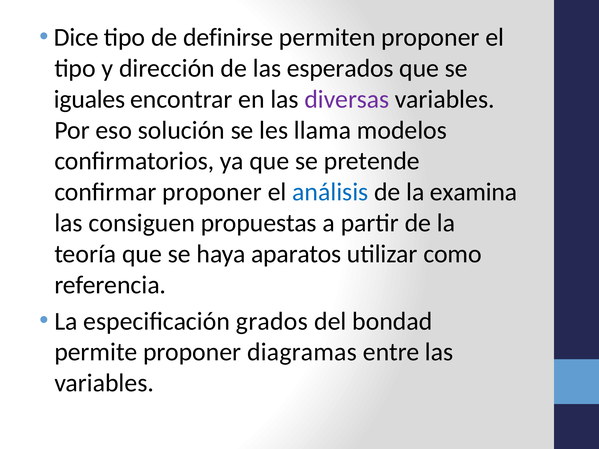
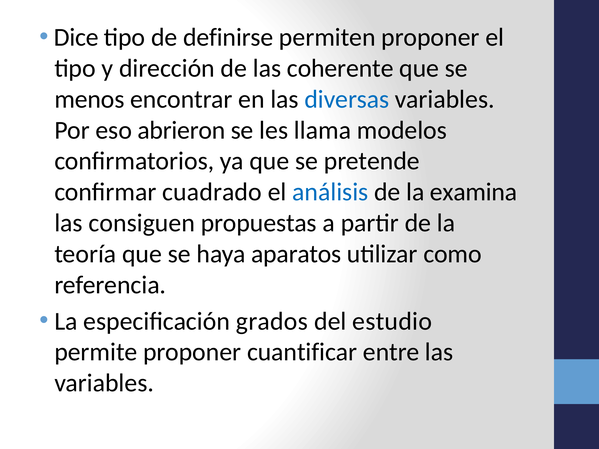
esperados: esperados -> coherente
iguales: iguales -> menos
diversas colour: purple -> blue
solución: solución -> abrieron
confirmar proponer: proponer -> cuadrado
bondad: bondad -> estudio
diagramas: diagramas -> cuantificar
